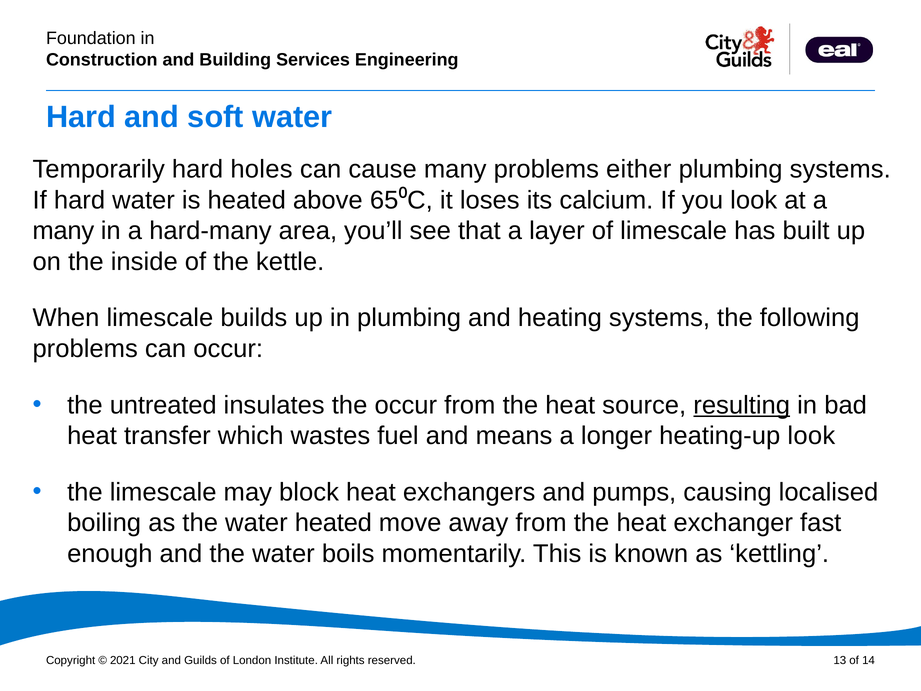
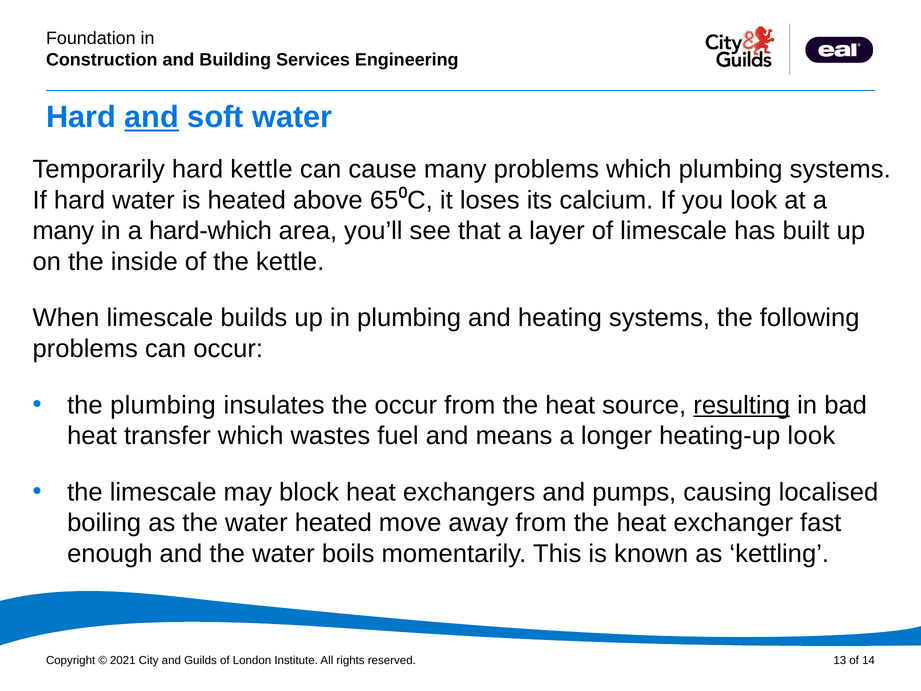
and at (152, 117) underline: none -> present
hard holes: holes -> kettle
problems either: either -> which
hard-many: hard-many -> hard-which
the untreated: untreated -> plumbing
